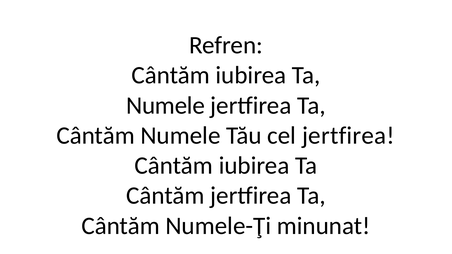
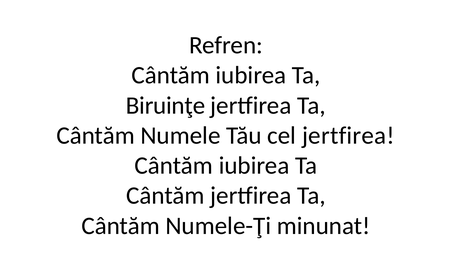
Numele at (166, 106): Numele -> Biruinţe
